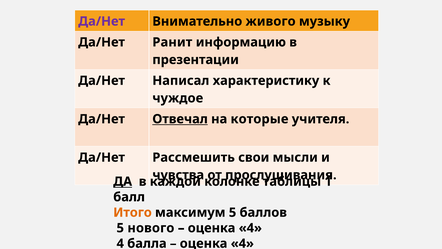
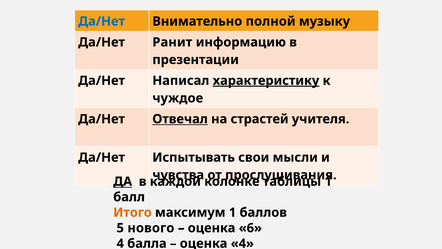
Да/Нет at (102, 21) colour: purple -> blue
живого: живого -> полной
характеристику underline: none -> present
которые: которые -> страстей
Рассмешить: Рассмешить -> Испытывать
максимум 5: 5 -> 1
4 at (250, 228): 4 -> 6
